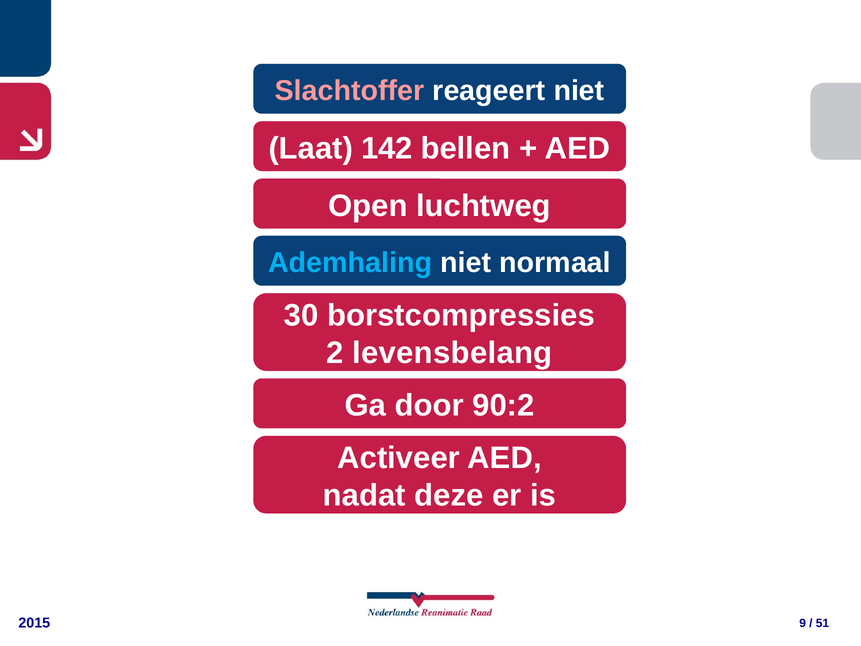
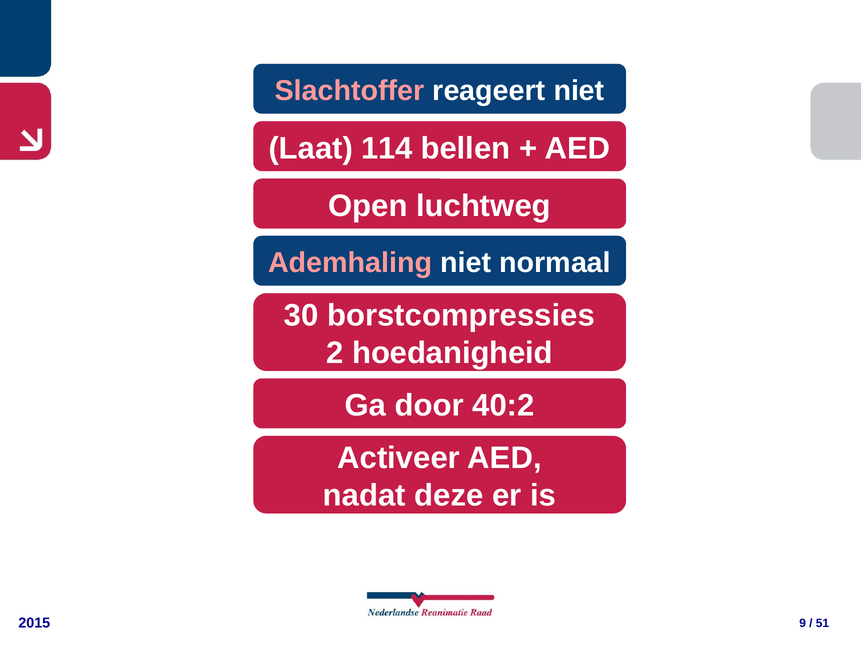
142: 142 -> 114
Ademhaling colour: light blue -> pink
levensbelang: levensbelang -> hoedanigheid
90:2: 90:2 -> 40:2
